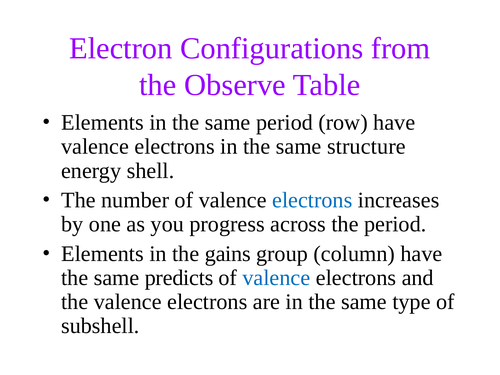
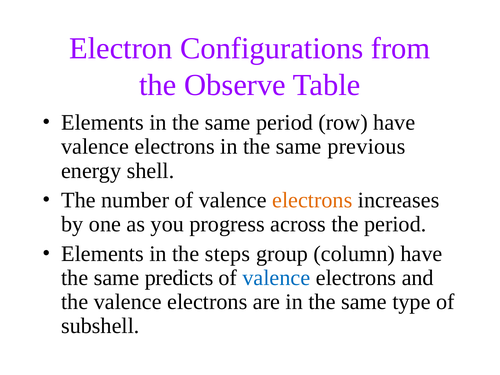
structure: structure -> previous
electrons at (312, 200) colour: blue -> orange
gains: gains -> steps
